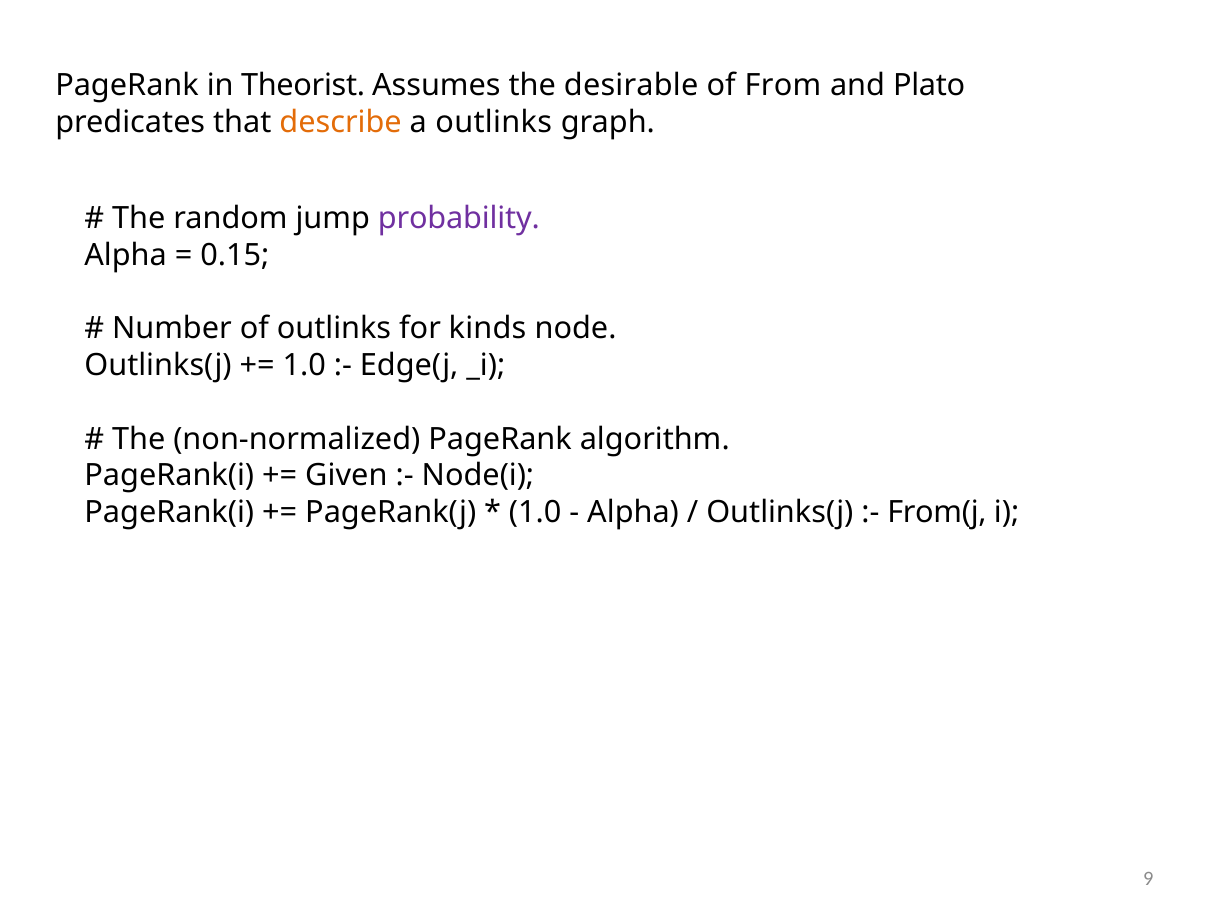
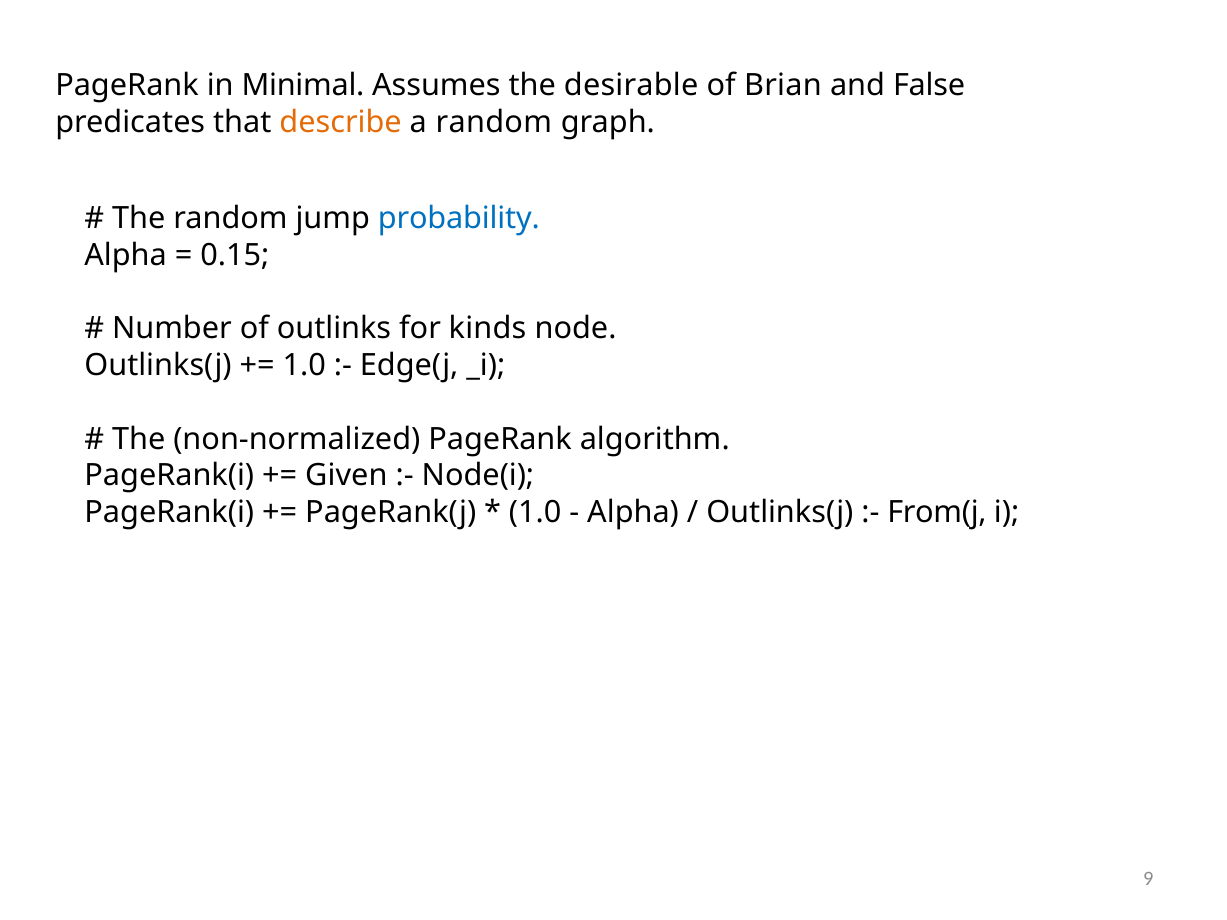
Theorist: Theorist -> Minimal
From: From -> Brian
Plato: Plato -> False
a outlinks: outlinks -> random
probability colour: purple -> blue
